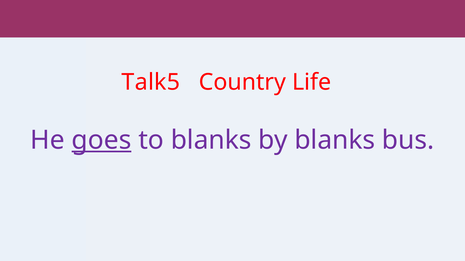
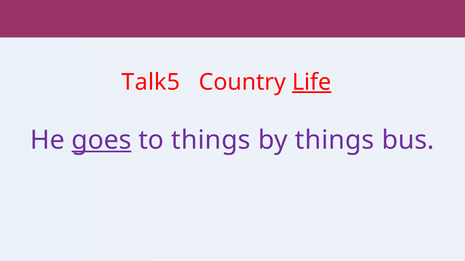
Life underline: none -> present
to blanks: blanks -> things
by blanks: blanks -> things
